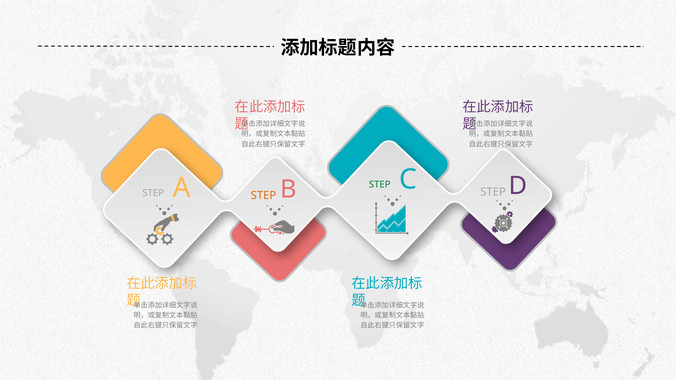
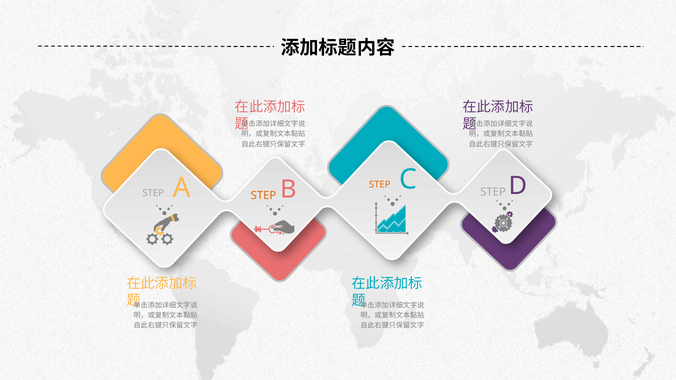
STEP at (380, 185) colour: green -> orange
